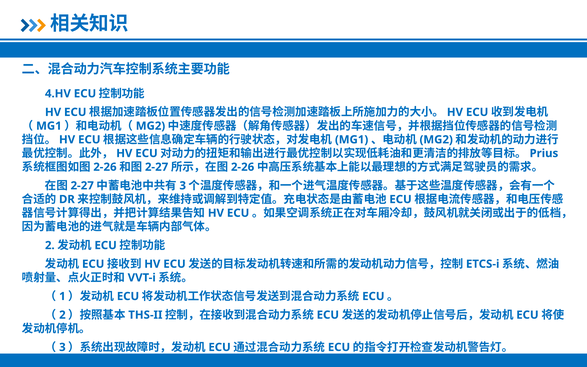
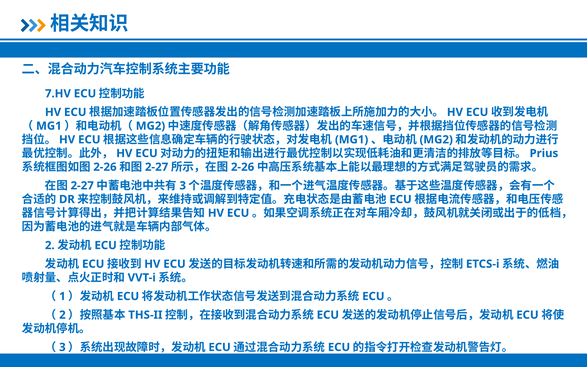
4.HV: 4.HV -> 7.HV
